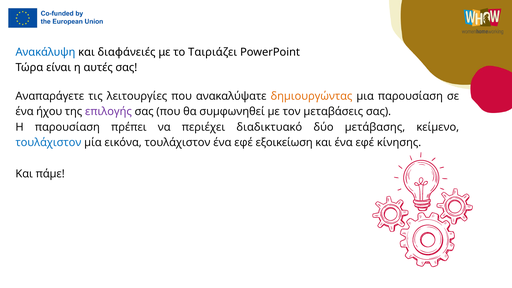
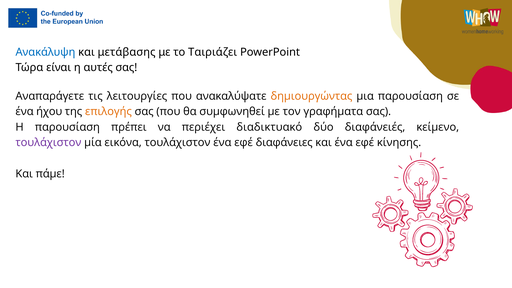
διαφάνειές: διαφάνειές -> μετάβασης
επιλογής colour: purple -> orange
μεταβάσεις: μεταβάσεις -> γραφήματα
μετάβασης: μετάβασης -> διαφάνειές
τουλάχιστον at (48, 143) colour: blue -> purple
εξοικείωση: εξοικείωση -> διαφάνειες
